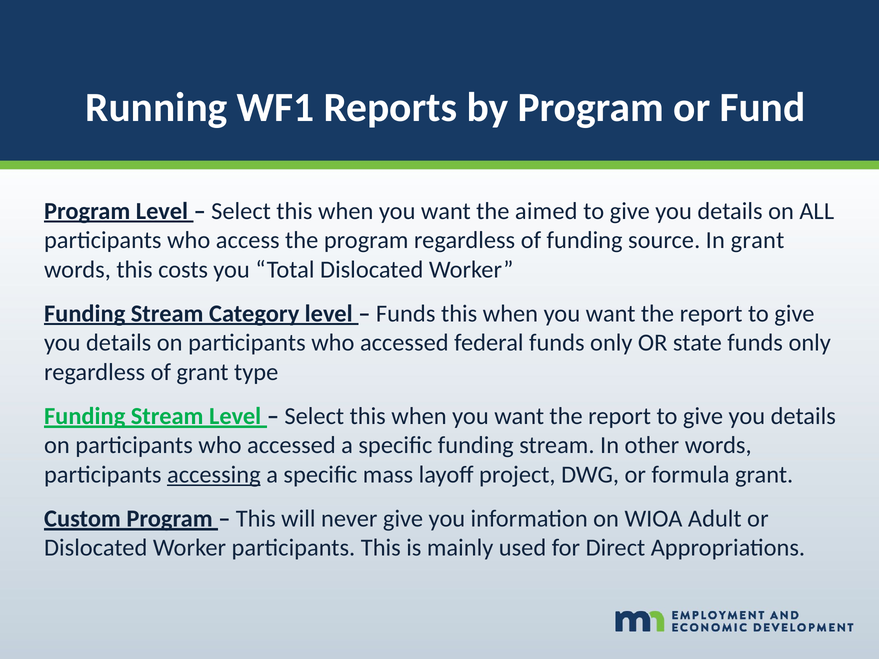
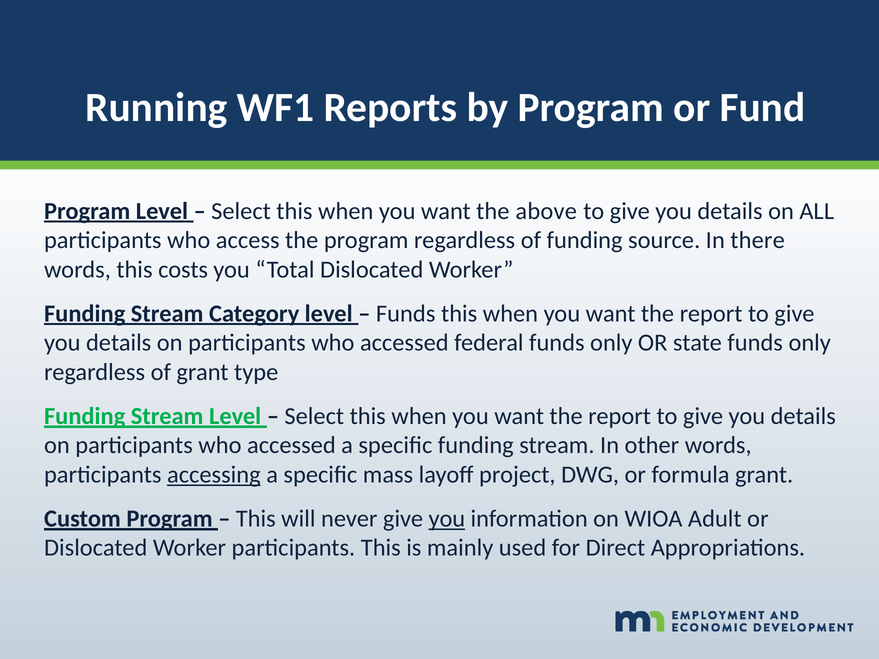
aimed: aimed -> above
In grant: grant -> there
you at (447, 519) underline: none -> present
